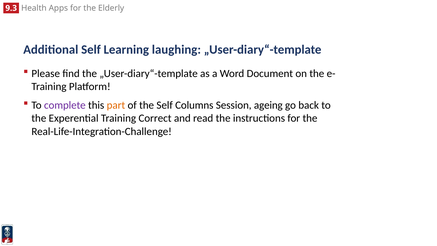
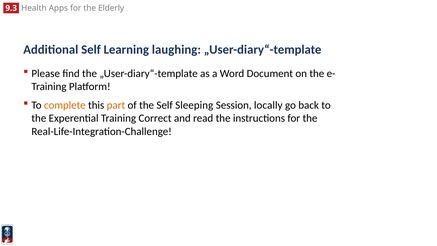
complete colour: purple -> orange
Columns: Columns -> Sleeping
ageing: ageing -> locally
